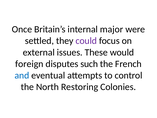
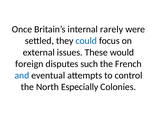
major: major -> rarely
could colour: purple -> blue
Restoring: Restoring -> Especially
